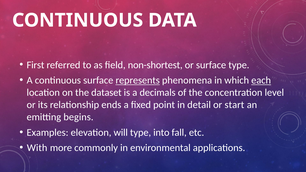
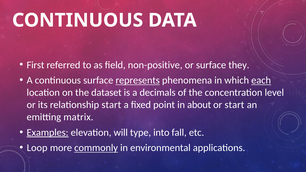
non-shortest: non-shortest -> non-positive
surface type: type -> they
relationship ends: ends -> start
detail: detail -> about
begins: begins -> matrix
Examples underline: none -> present
With: With -> Loop
commonly underline: none -> present
